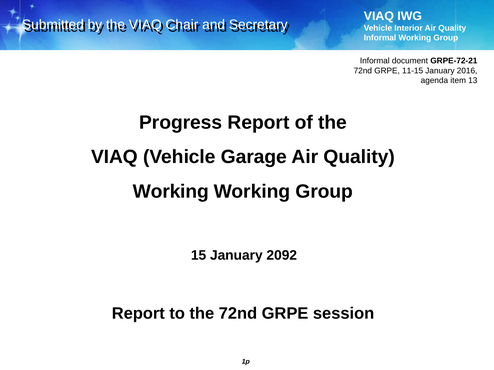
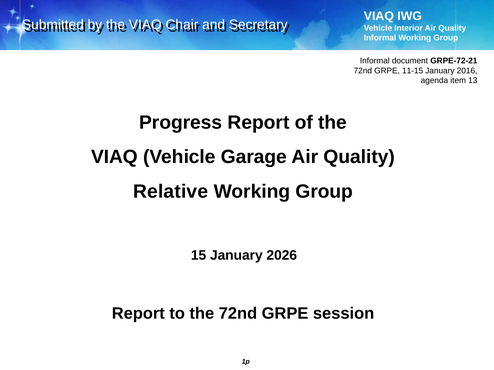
Working at (171, 192): Working -> Relative
2092: 2092 -> 2026
